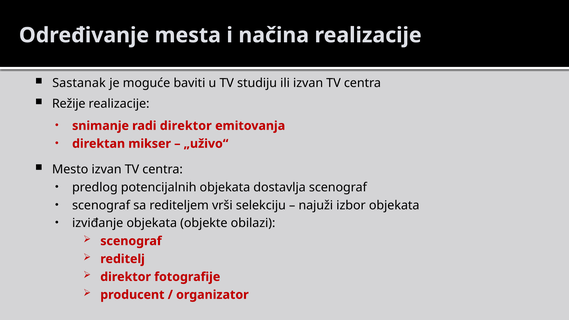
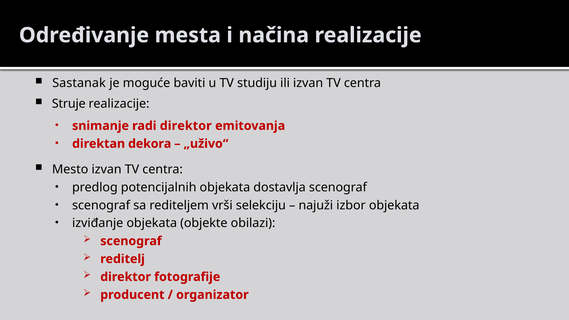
Režije: Režije -> Struje
mikser: mikser -> dekora
